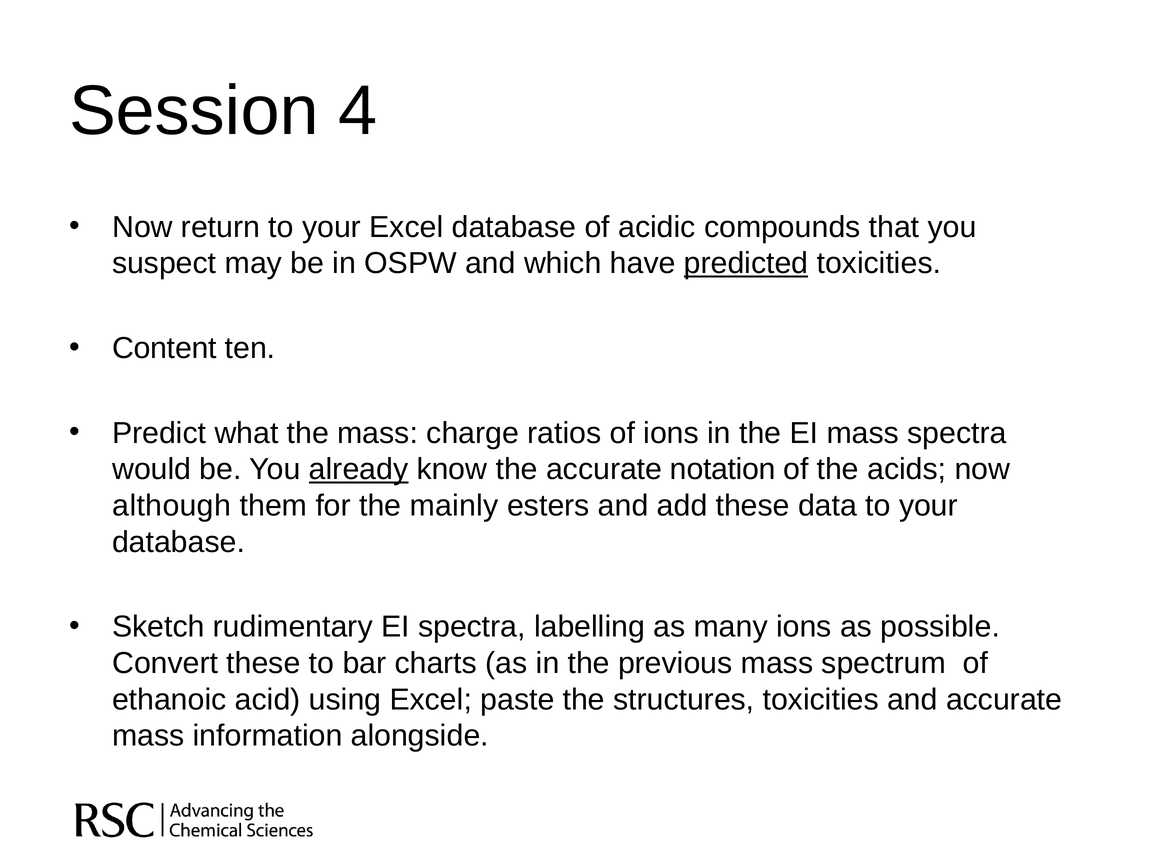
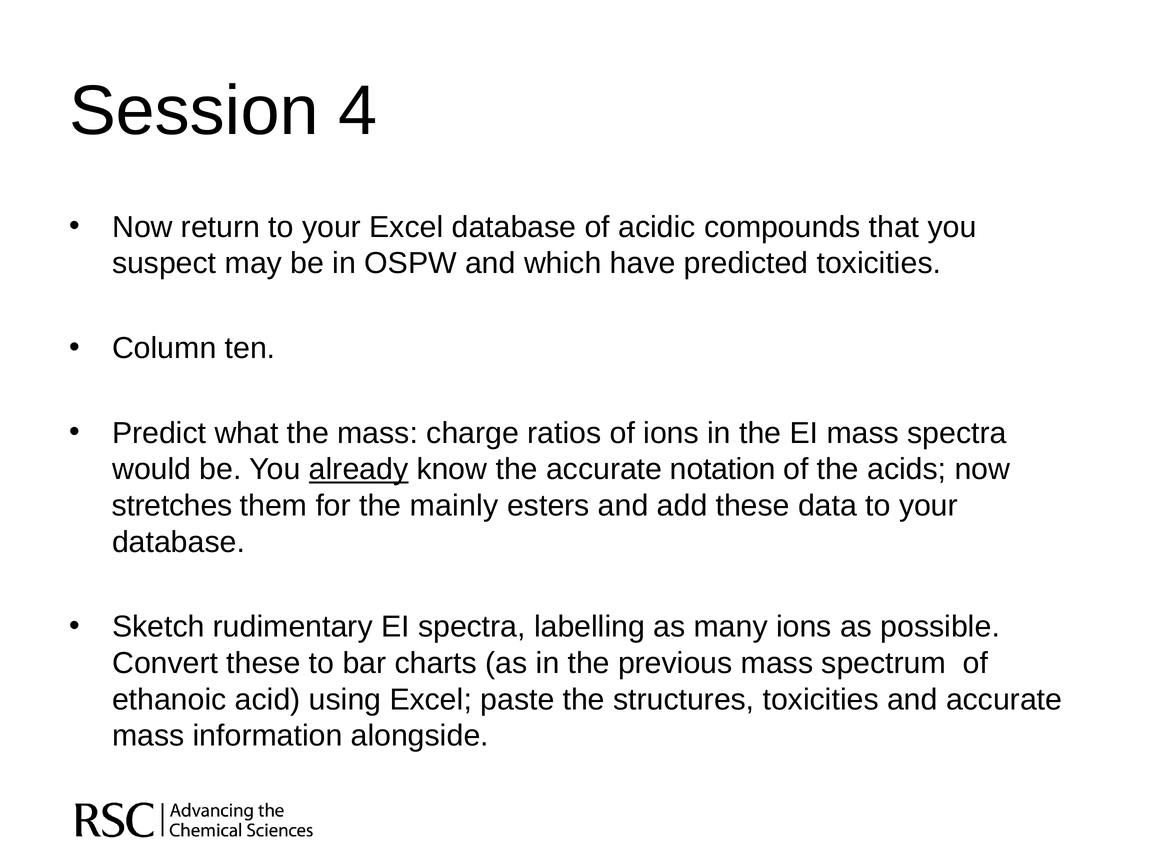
predicted underline: present -> none
Content: Content -> Column
although: although -> stretches
